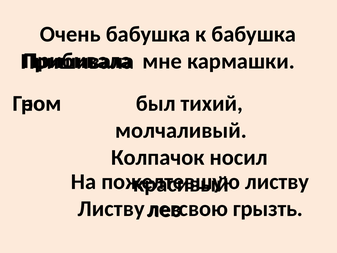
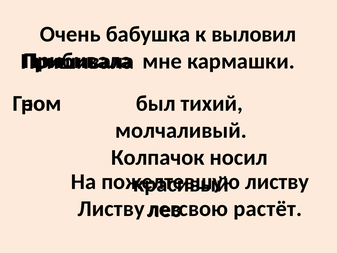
к бабушка: бабушка -> выловил
грызть: грызть -> растёт
